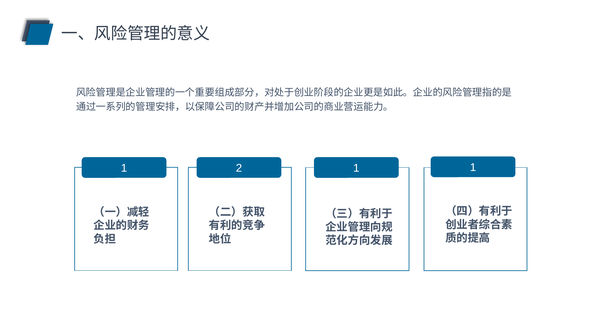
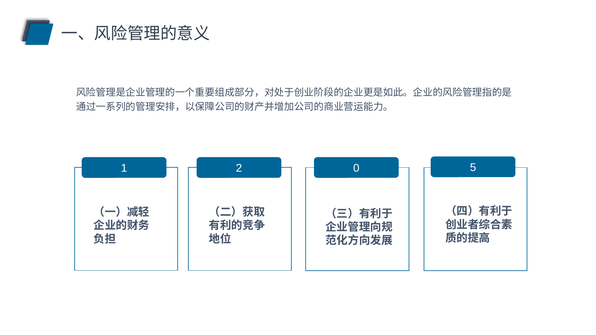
1 1: 1 -> 0
2 1: 1 -> 5
